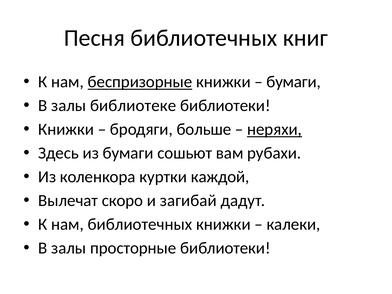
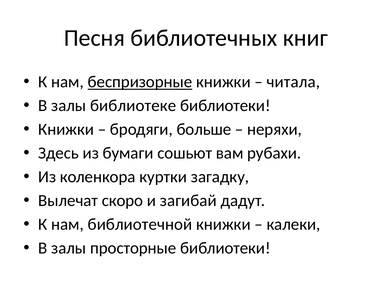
бумаги at (294, 82): бумаги -> читала
неряхи underline: present -> none
каждой: каждой -> загадку
нам библиотечных: библиотечных -> библиотечной
